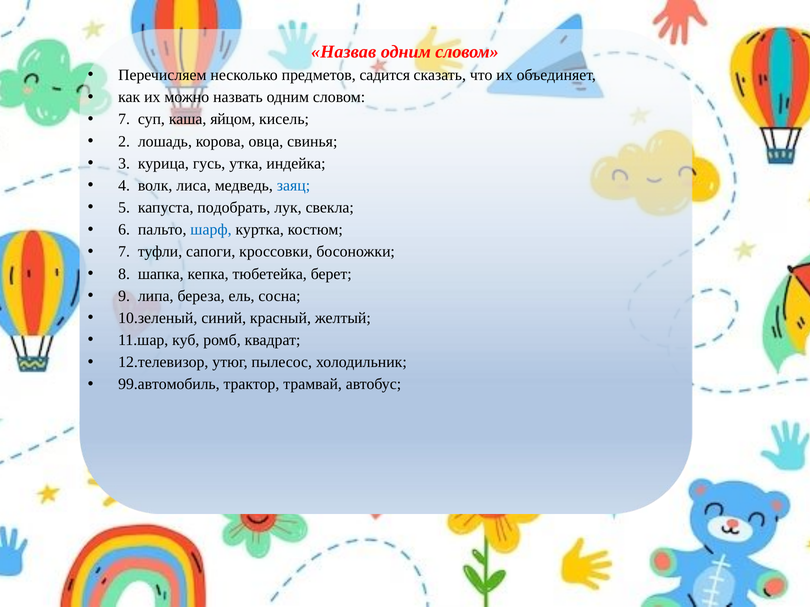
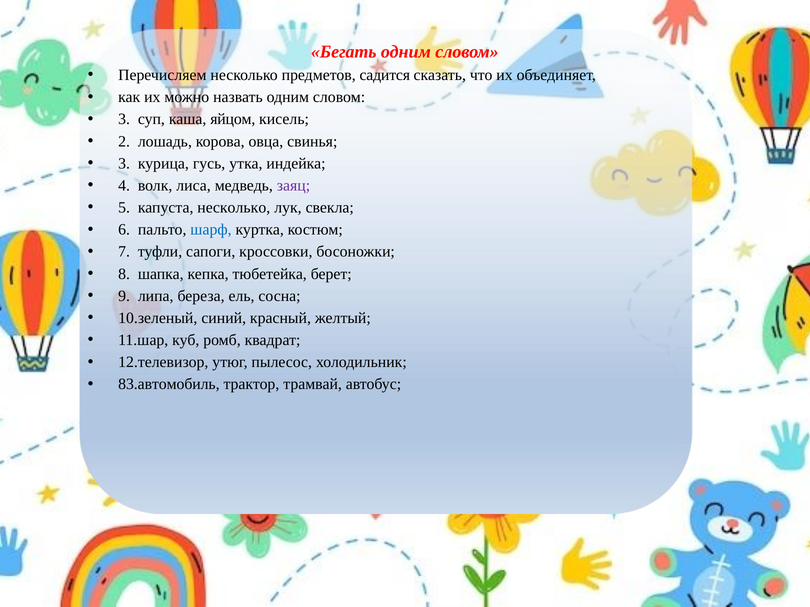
Назвав: Назвав -> Бегать
7 at (124, 119): 7 -> 3
заяц colour: blue -> purple
капуста подобрать: подобрать -> несколько
99.автомобиль: 99.автомобиль -> 83.автомобиль
